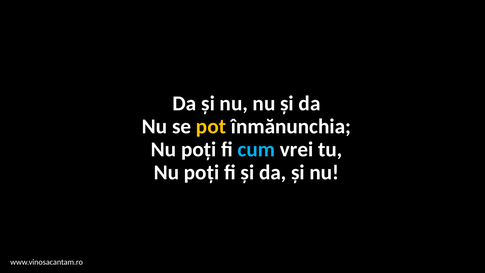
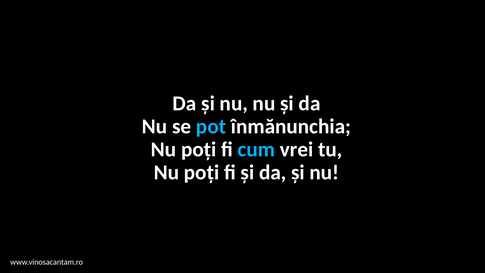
pot colour: yellow -> light blue
